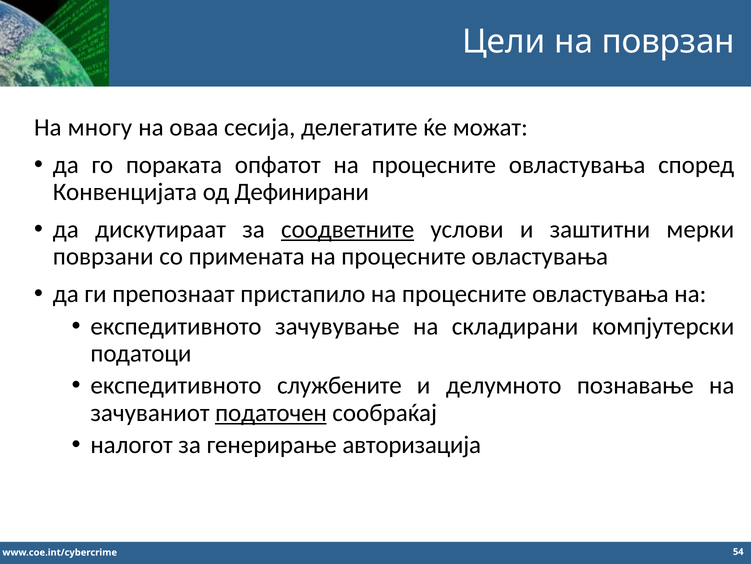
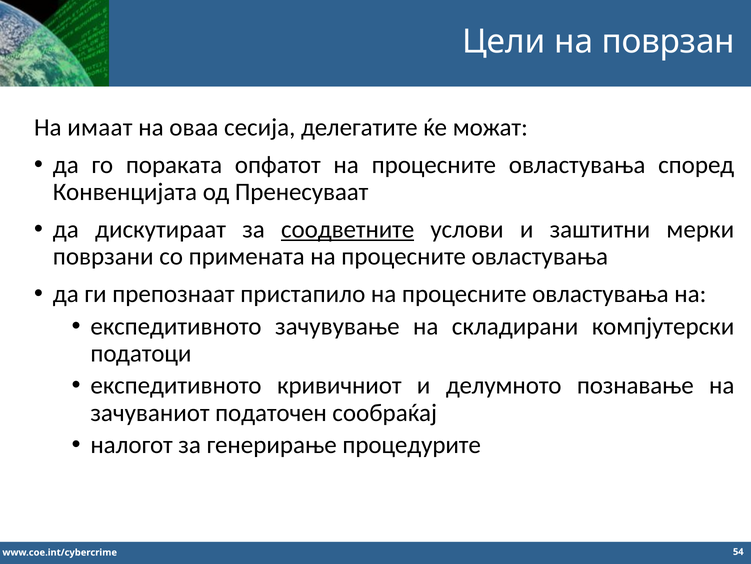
многу: многу -> имаат
Дефинирани: Дефинирани -> Пренесуваат
службените: службените -> кривичниот
податочен underline: present -> none
авторизација: авторизација -> процедурите
